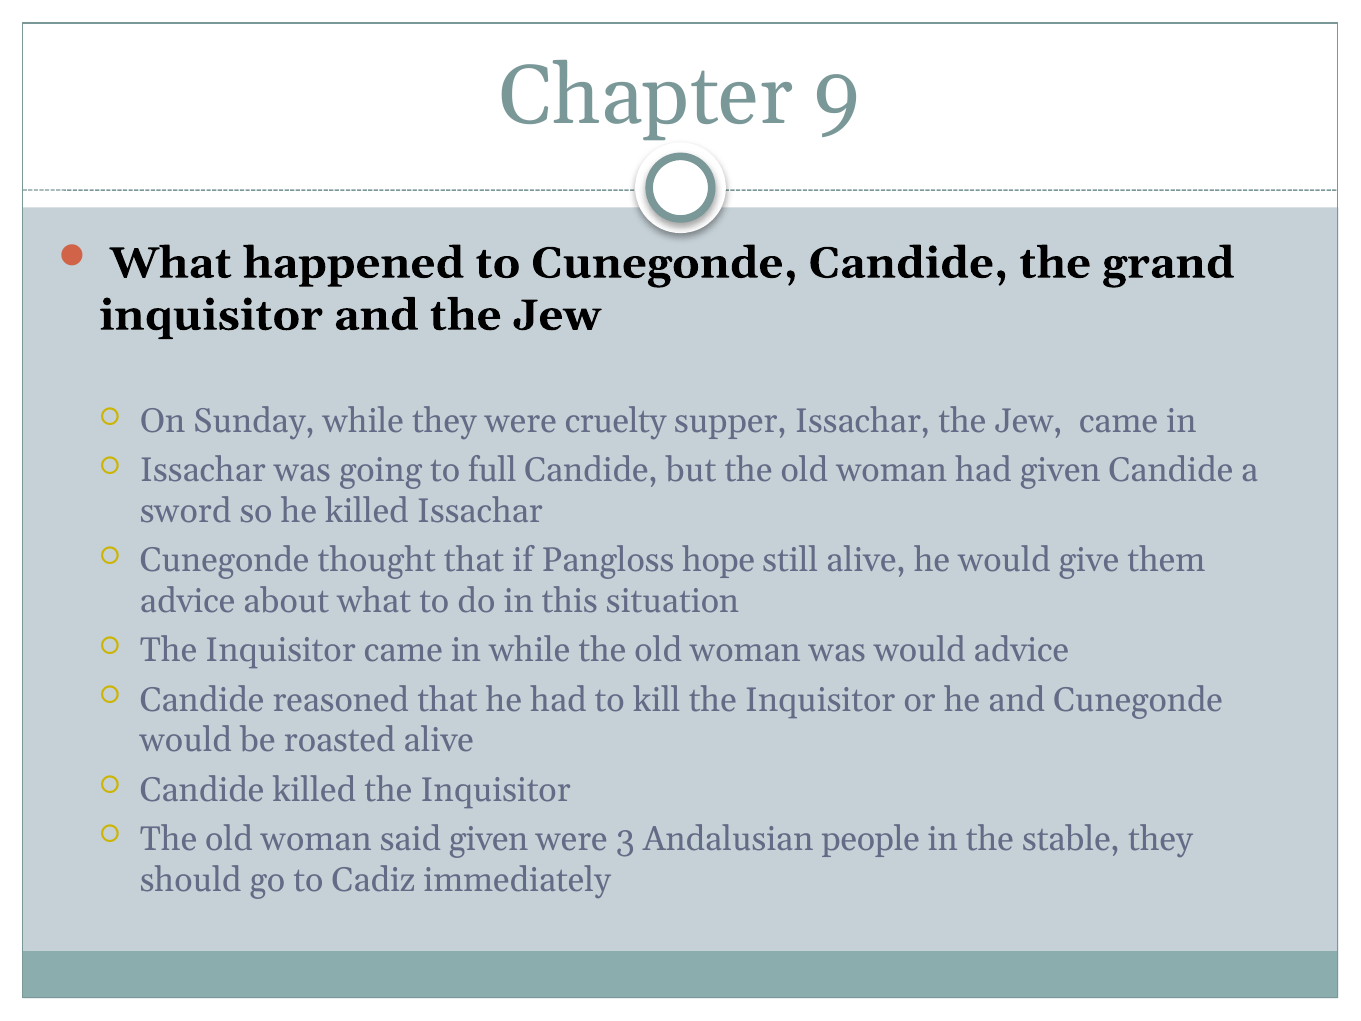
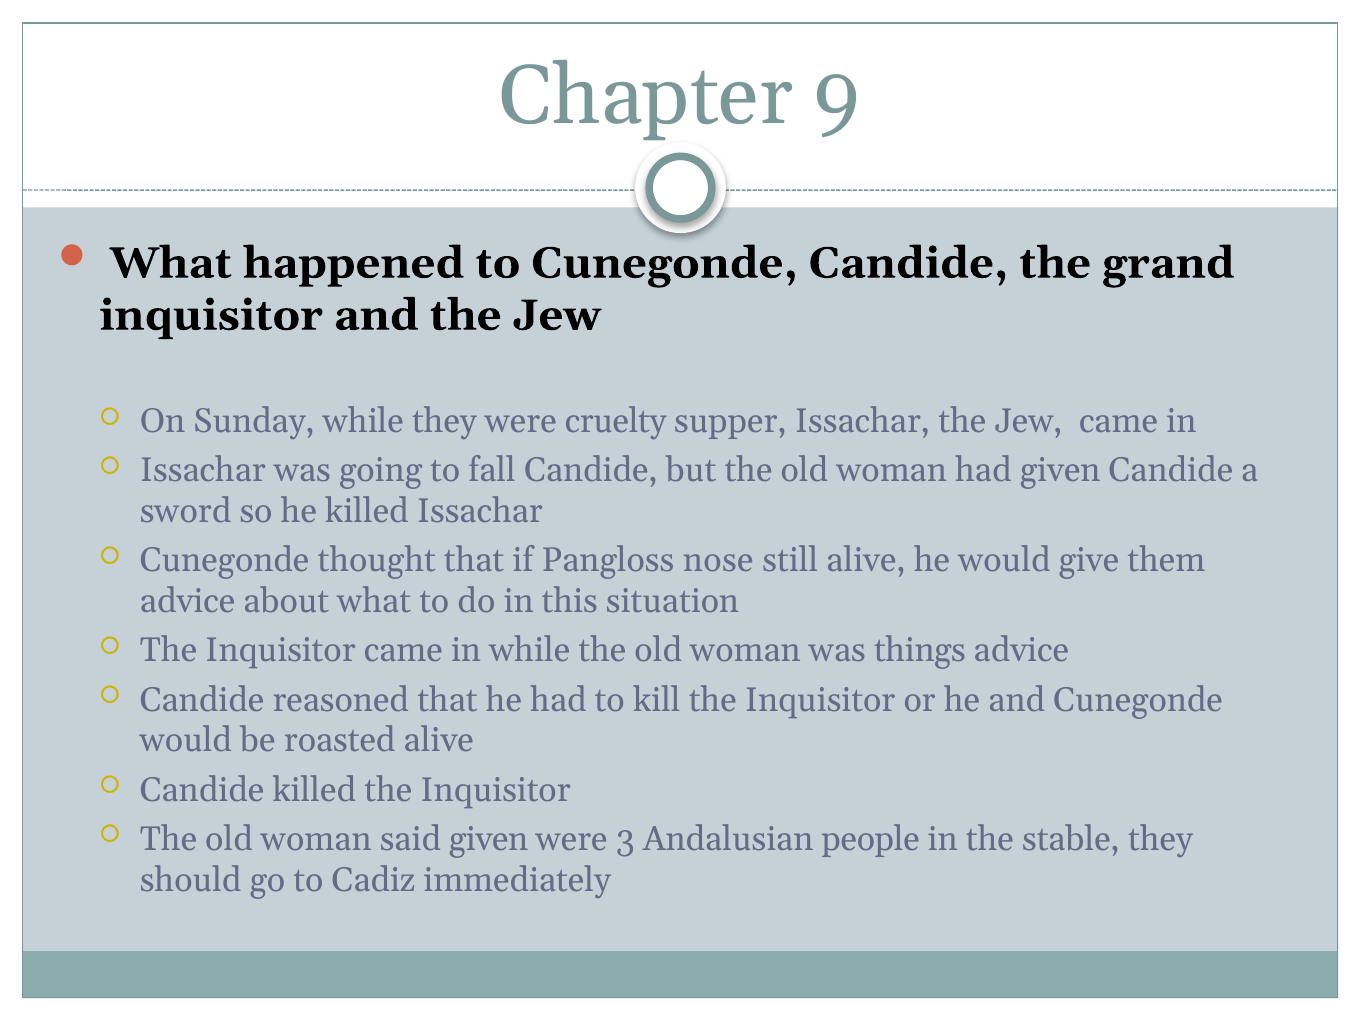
full: full -> fall
hope: hope -> nose
was would: would -> things
